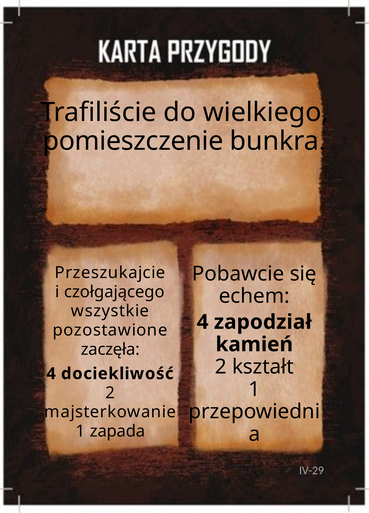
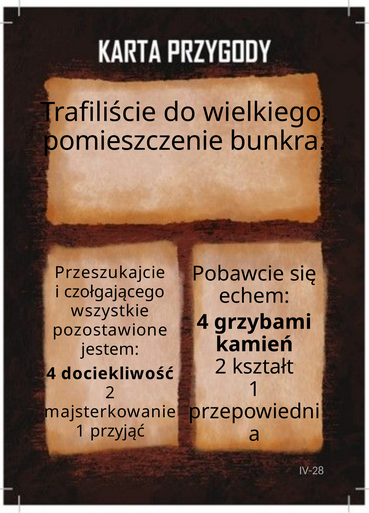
zapodział: zapodział -> grzybami
zaczęła: zaczęła -> jestem
zapada: zapada -> przyjąć
IV-29: IV-29 -> IV-28
